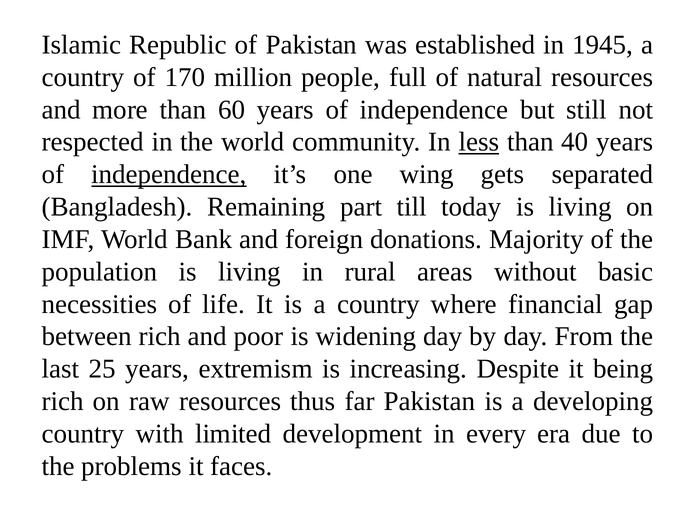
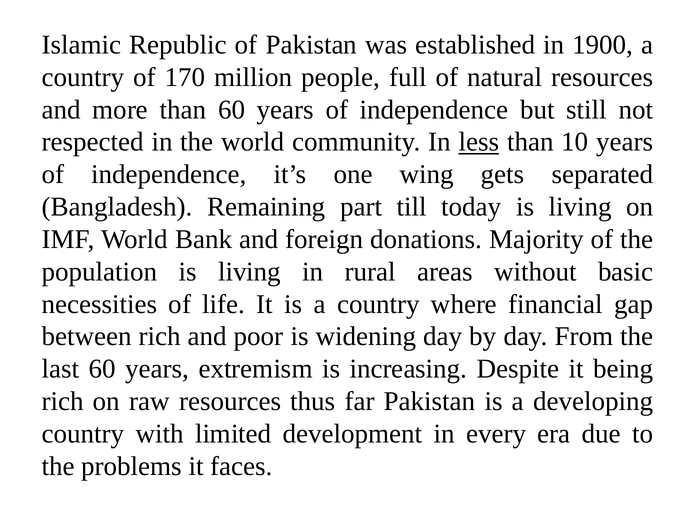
1945: 1945 -> 1900
40: 40 -> 10
independence at (169, 174) underline: present -> none
last 25: 25 -> 60
